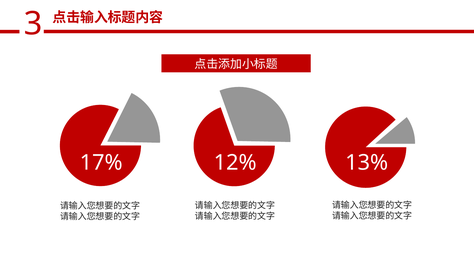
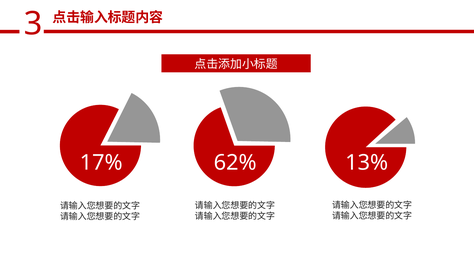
12%: 12% -> 62%
